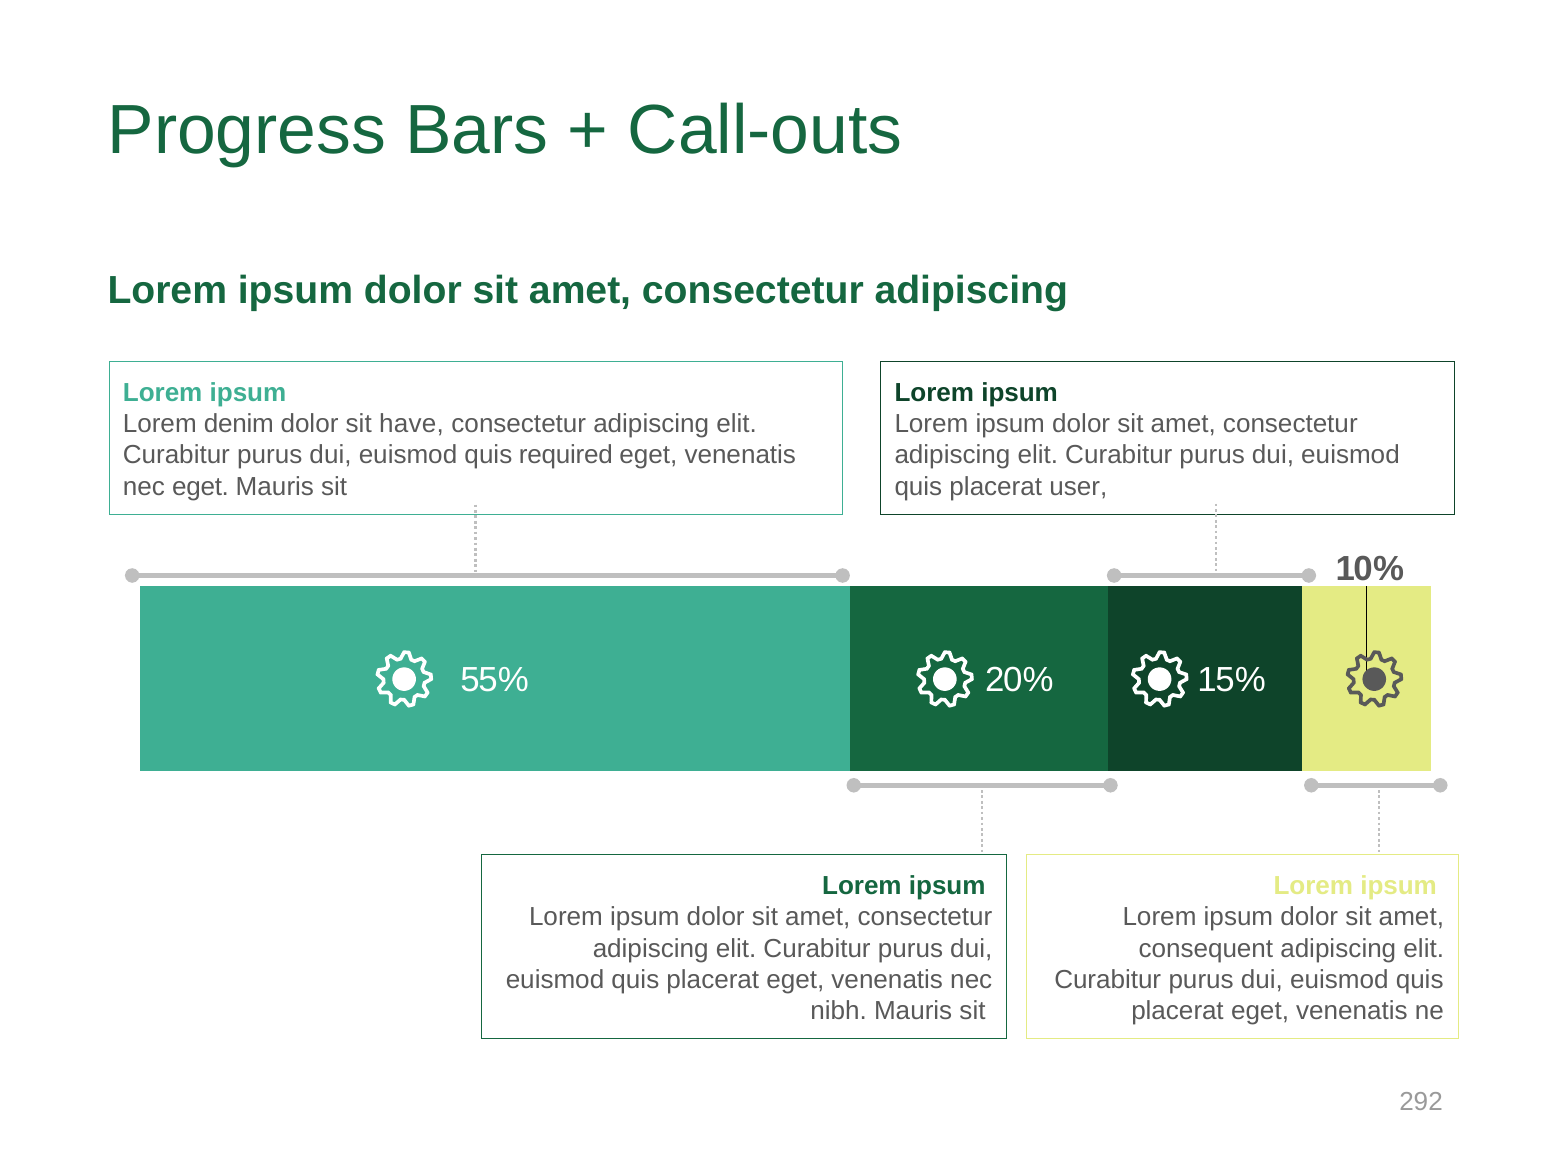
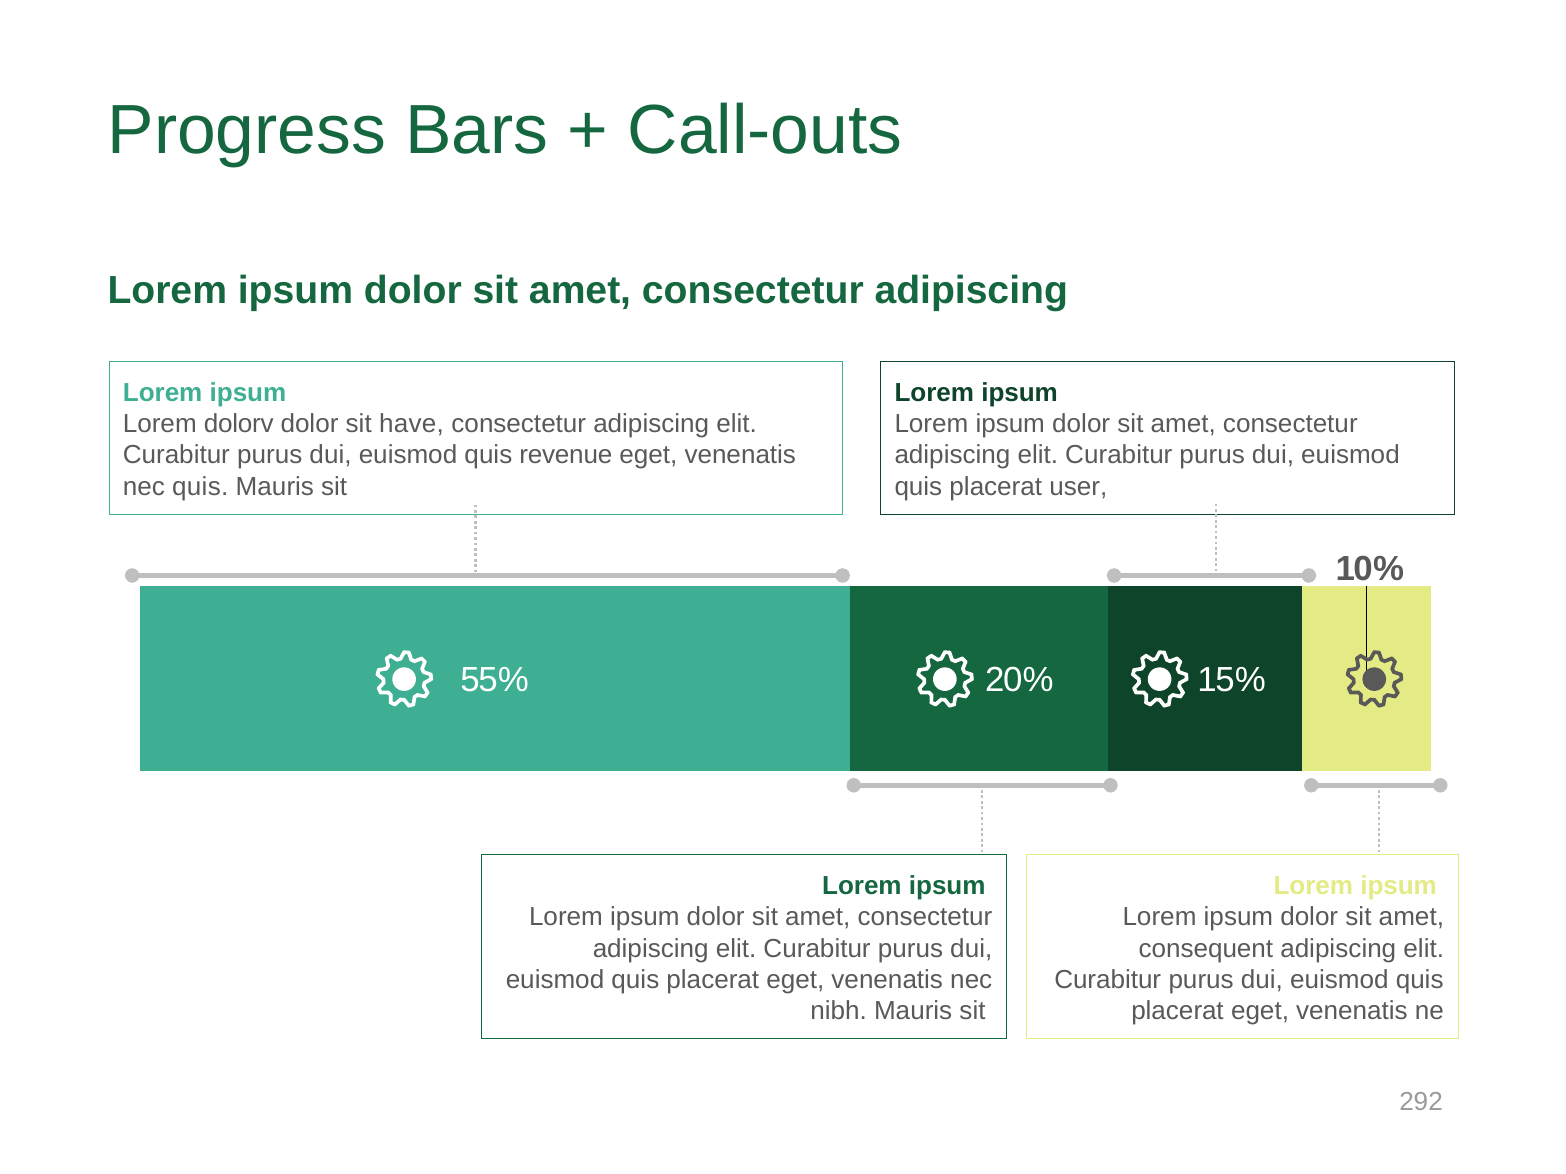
denim: denim -> dolorv
required: required -> revenue
nec eget: eget -> quis
